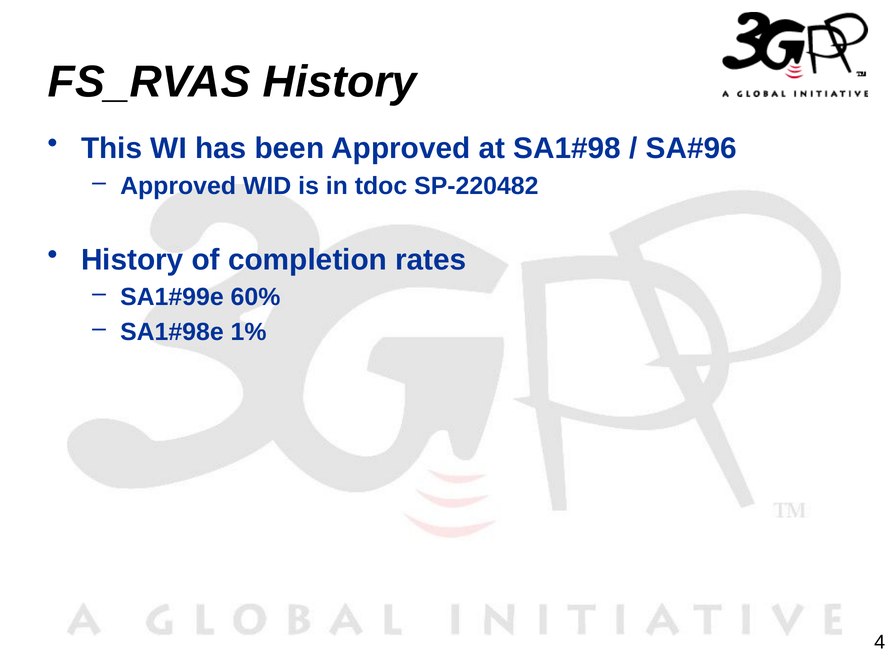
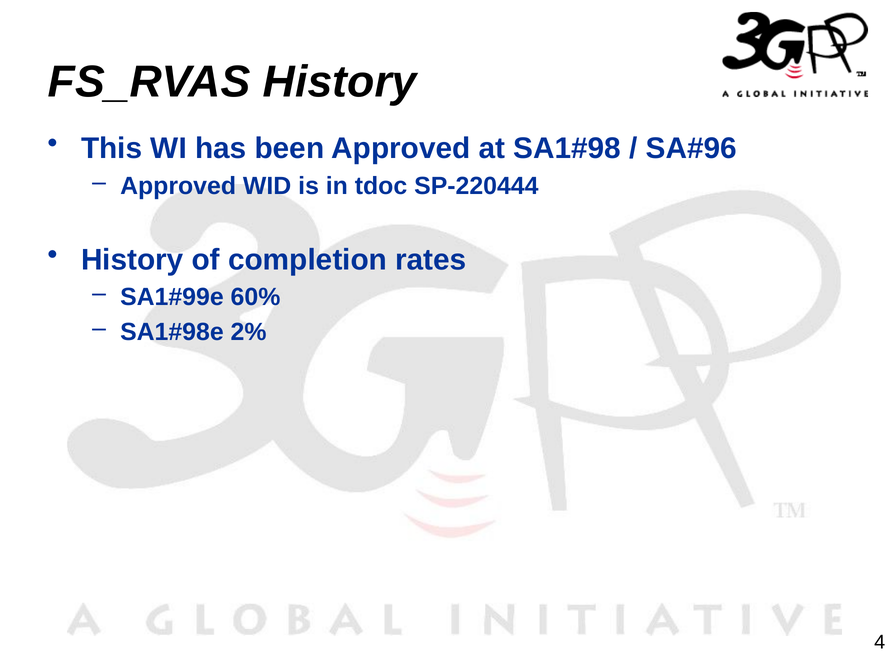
SP-220482: SP-220482 -> SP-220444
1%: 1% -> 2%
